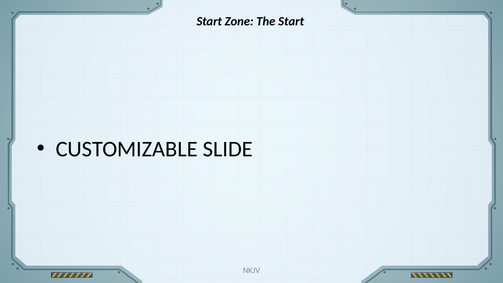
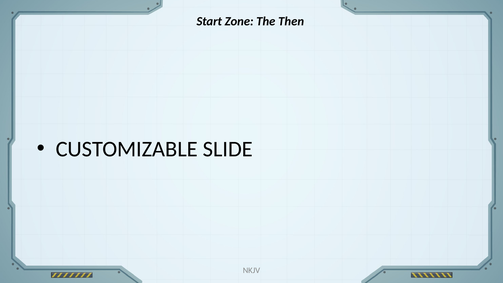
The Start: Start -> Then
